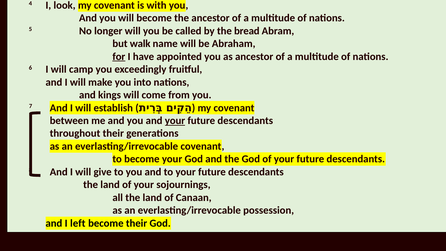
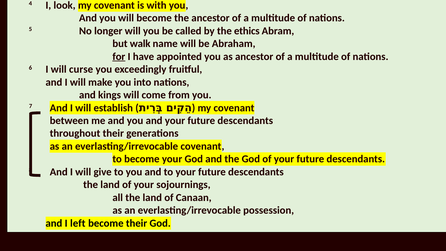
bread: bread -> ethics
camp: camp -> curse
your at (175, 121) underline: present -> none
